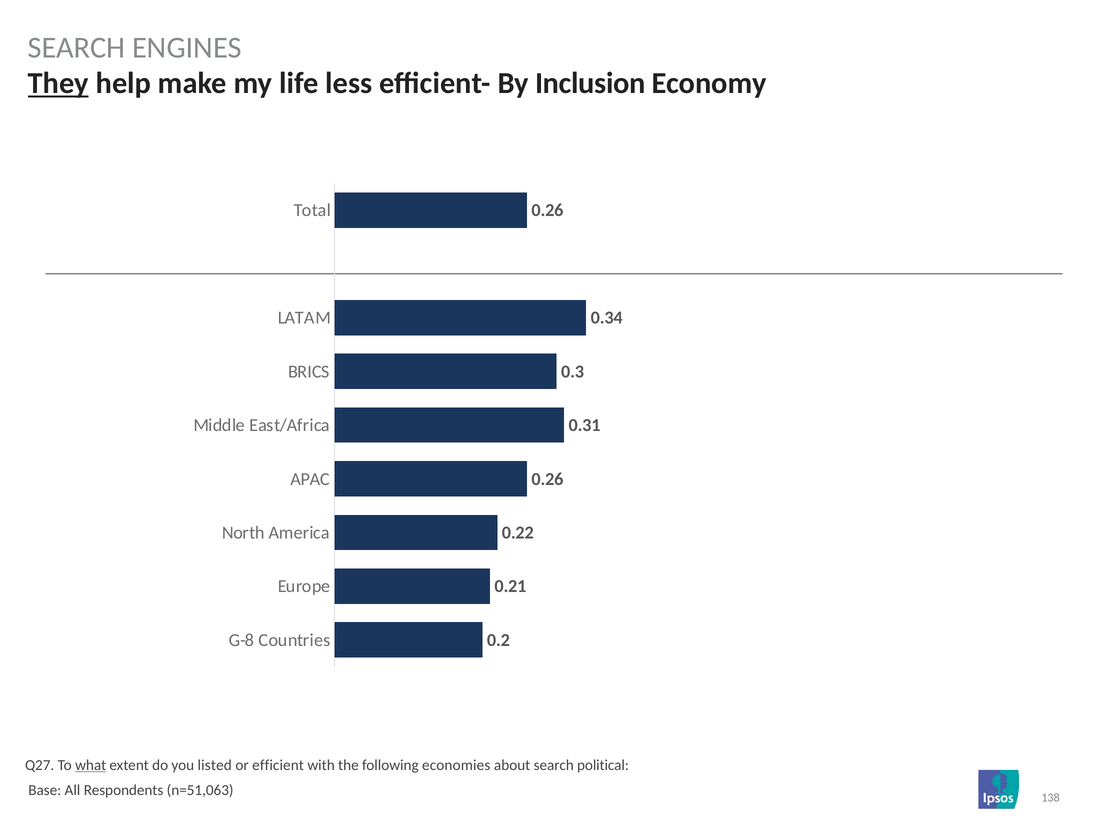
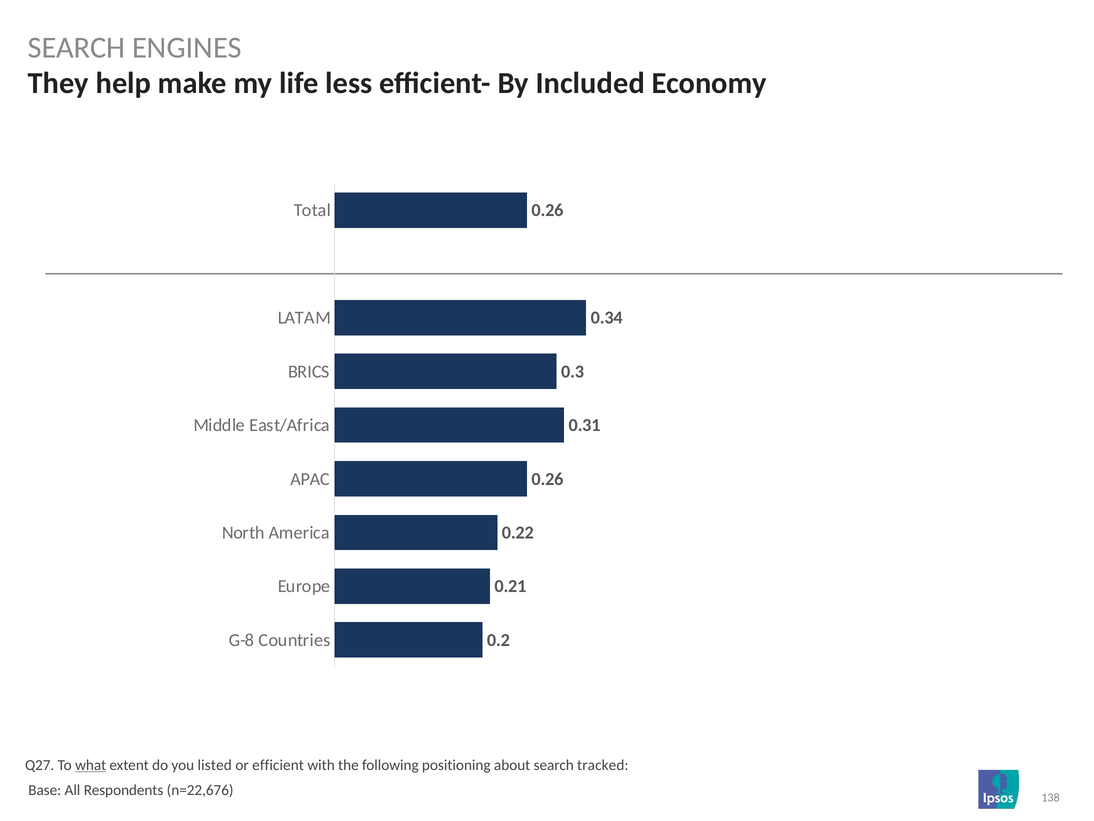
They underline: present -> none
Inclusion: Inclusion -> Included
economies: economies -> positioning
political: political -> tracked
n=51,063: n=51,063 -> n=22,676
